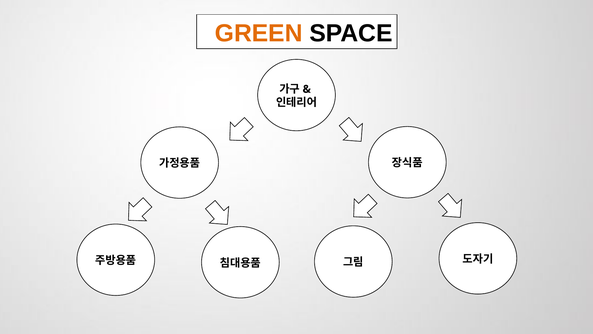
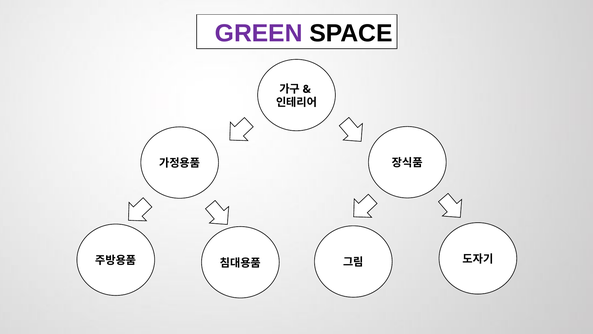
GREEN colour: orange -> purple
